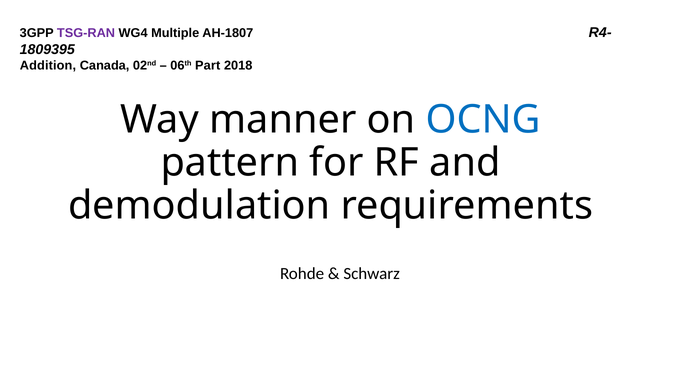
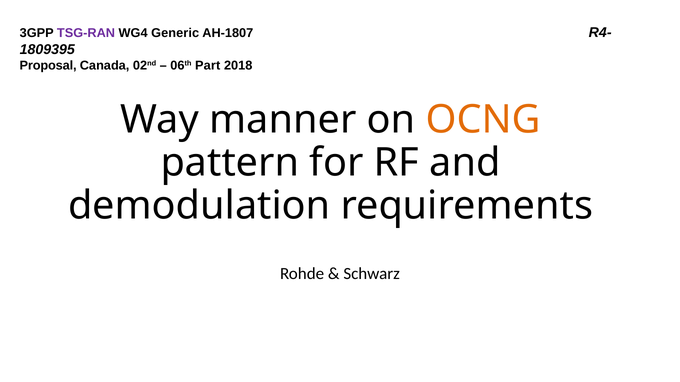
Multiple: Multiple -> Generic
Addition: Addition -> Proposal
OCNG colour: blue -> orange
